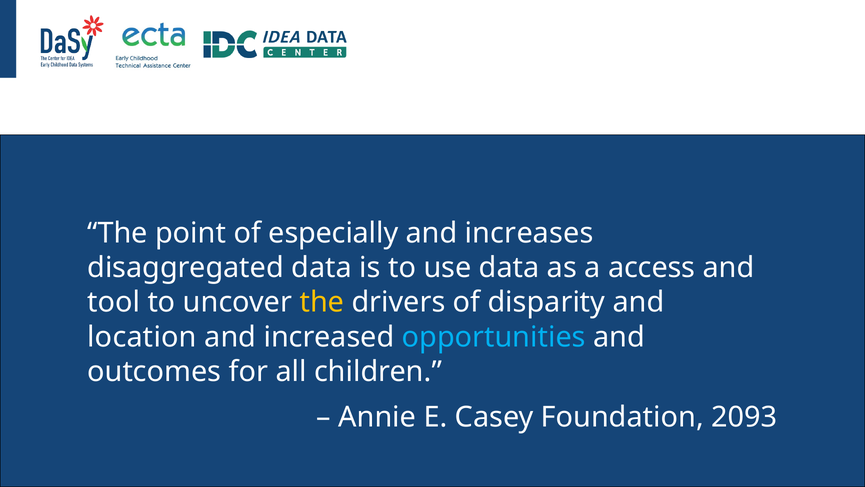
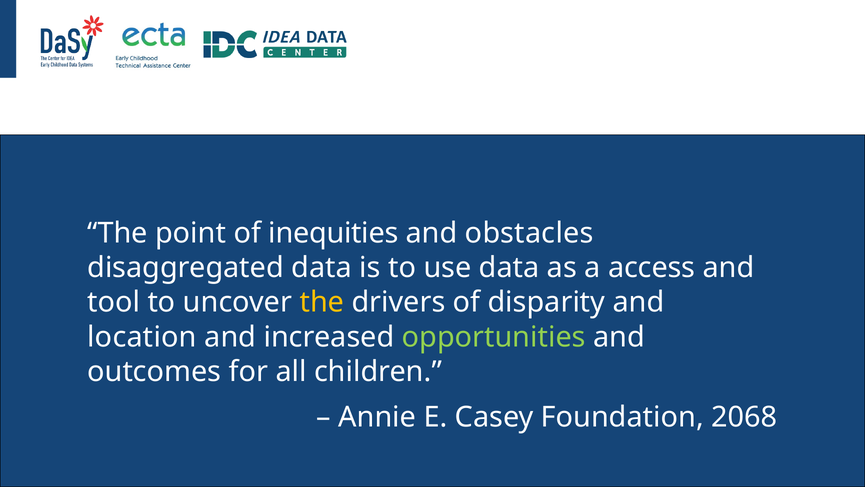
especially: especially -> inequities
increases: increases -> obstacles
opportunities colour: light blue -> light green
2093: 2093 -> 2068
